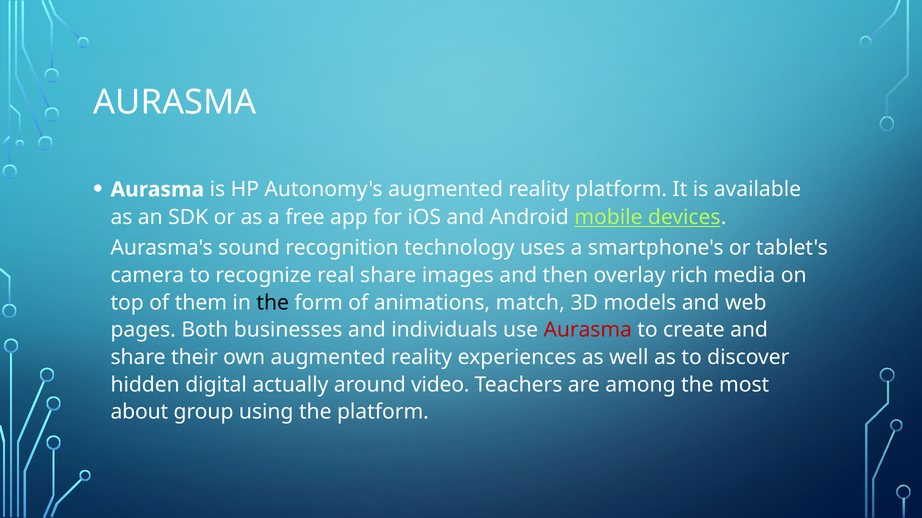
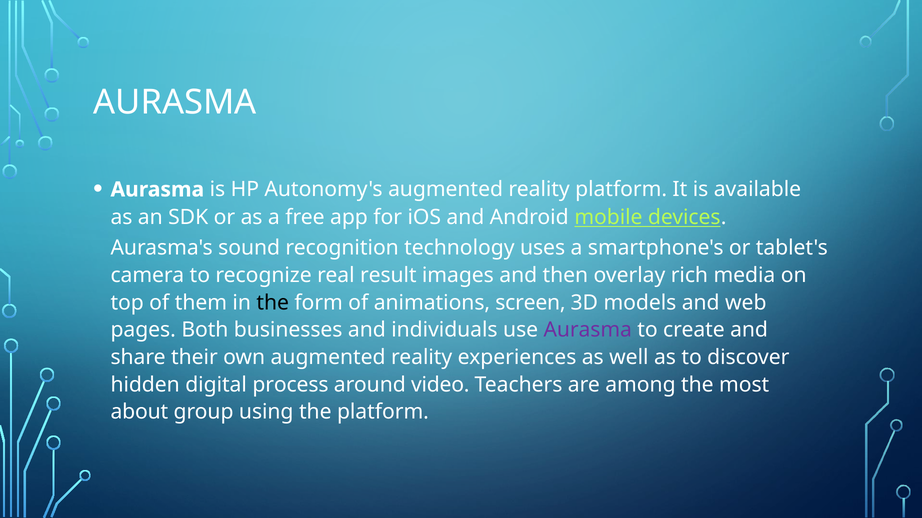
real share: share -> result
match: match -> screen
Aurasma at (588, 330) colour: red -> purple
actually: actually -> process
